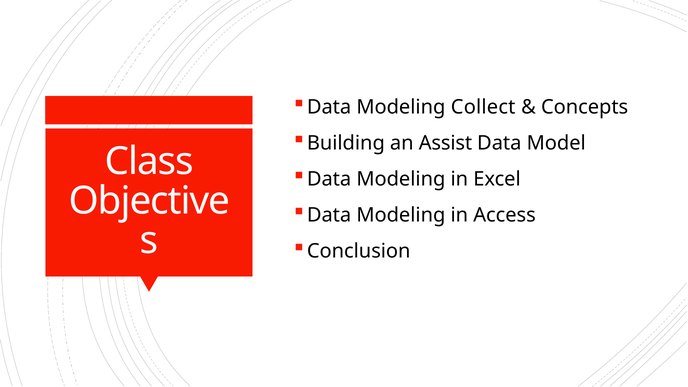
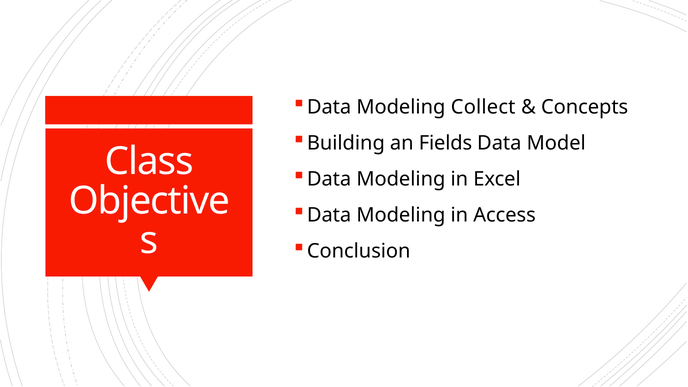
Assist: Assist -> Fields
